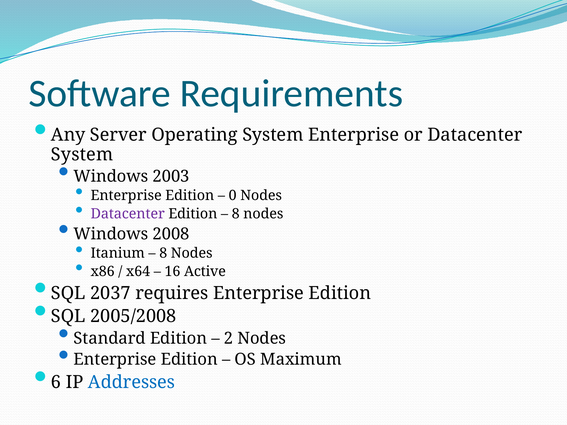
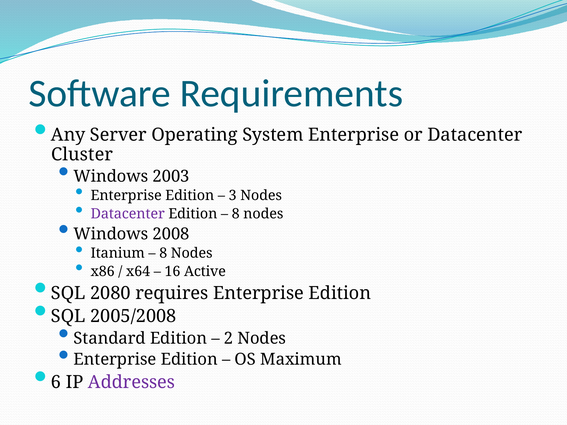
System at (82, 154): System -> Cluster
0: 0 -> 3
2037: 2037 -> 2080
Addresses colour: blue -> purple
